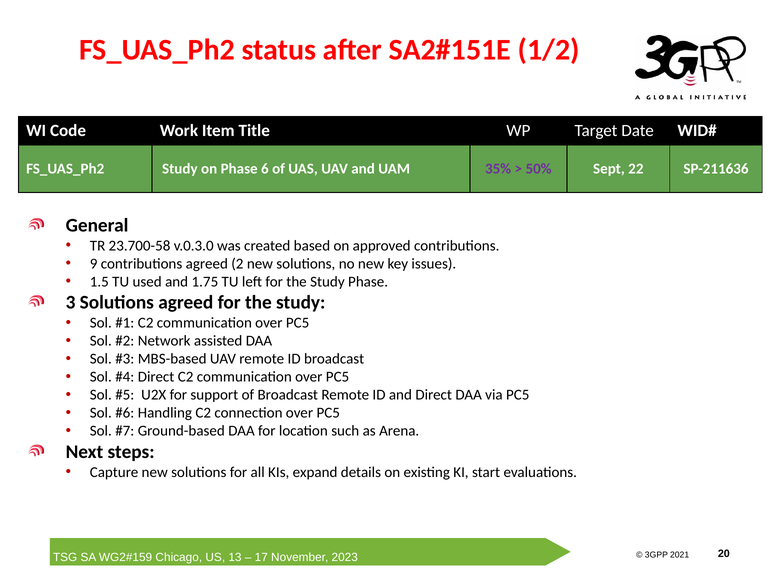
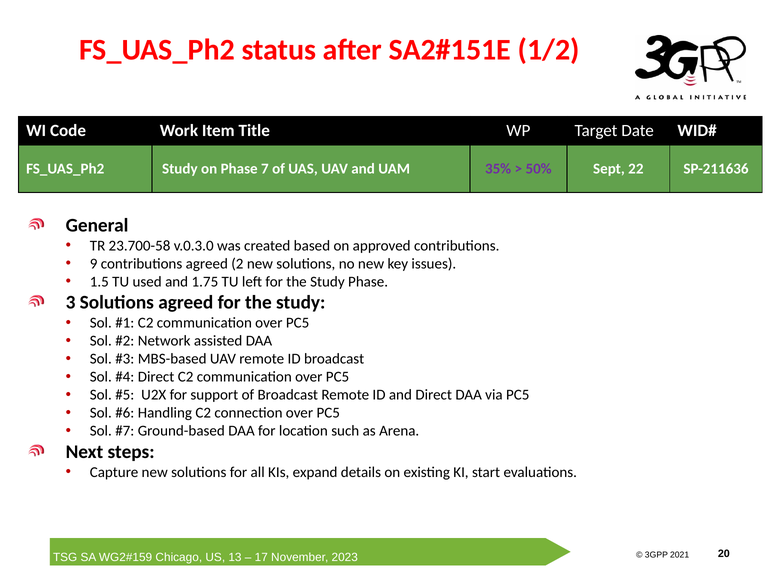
6: 6 -> 7
